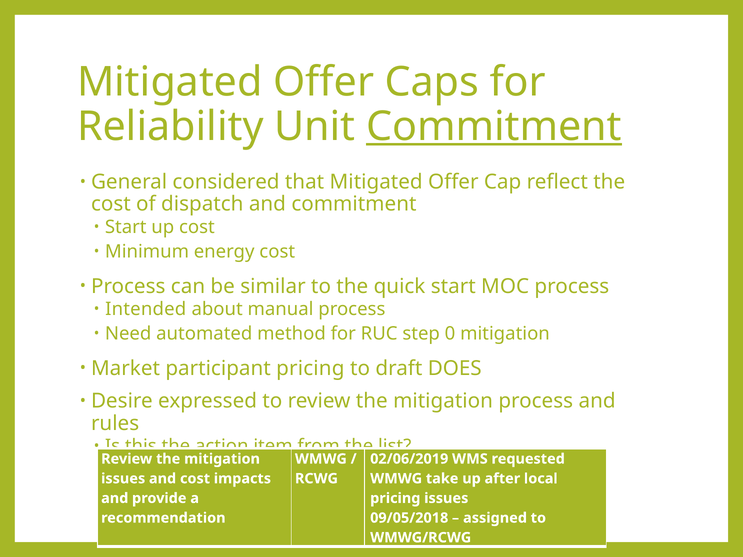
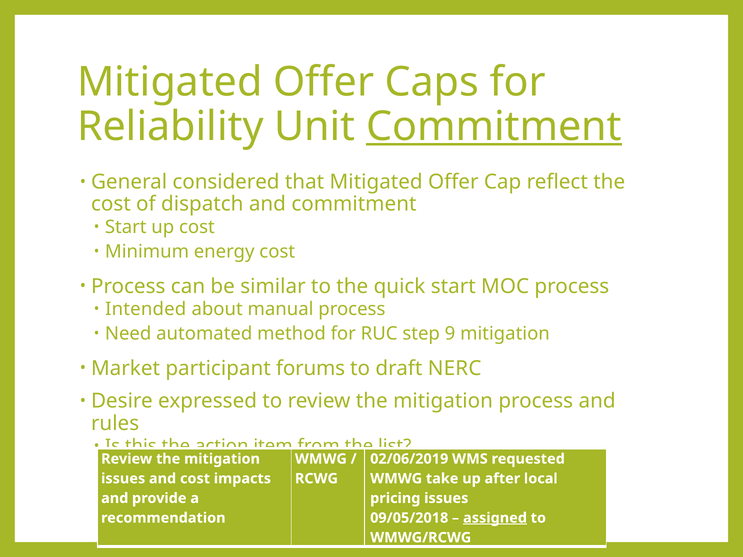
0: 0 -> 9
participant pricing: pricing -> forums
DOES: DOES -> NERC
assigned underline: none -> present
